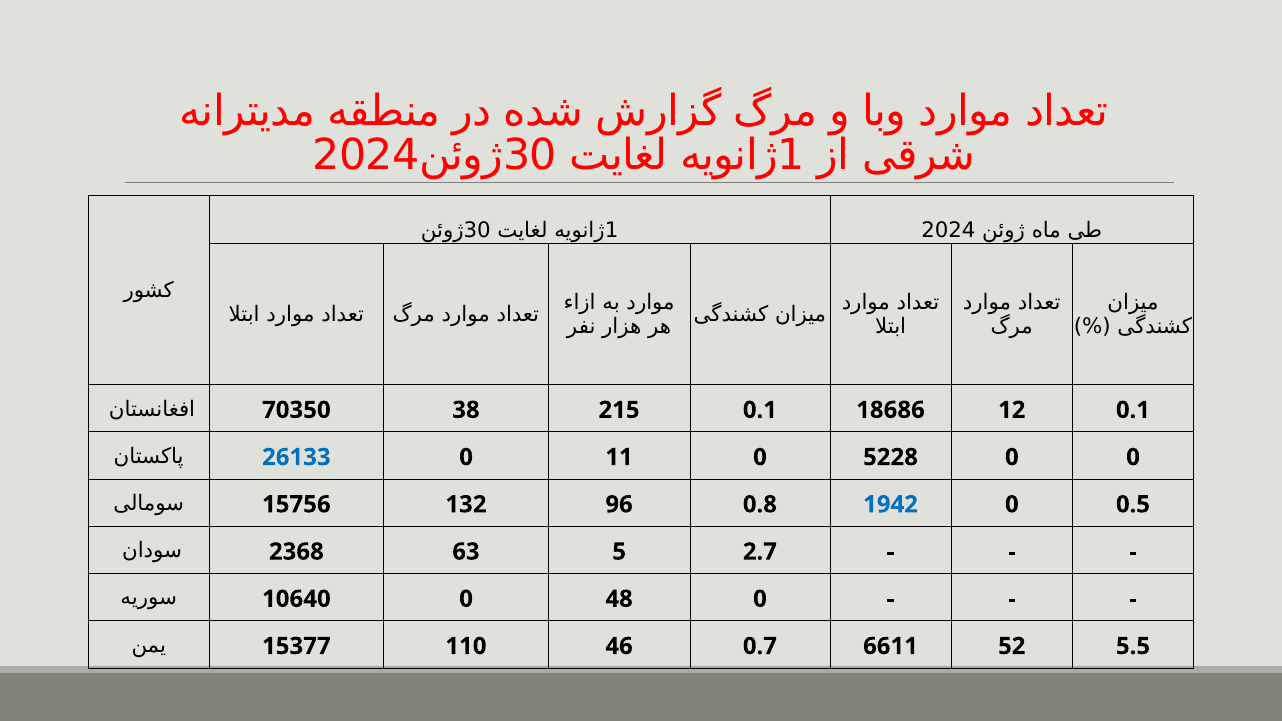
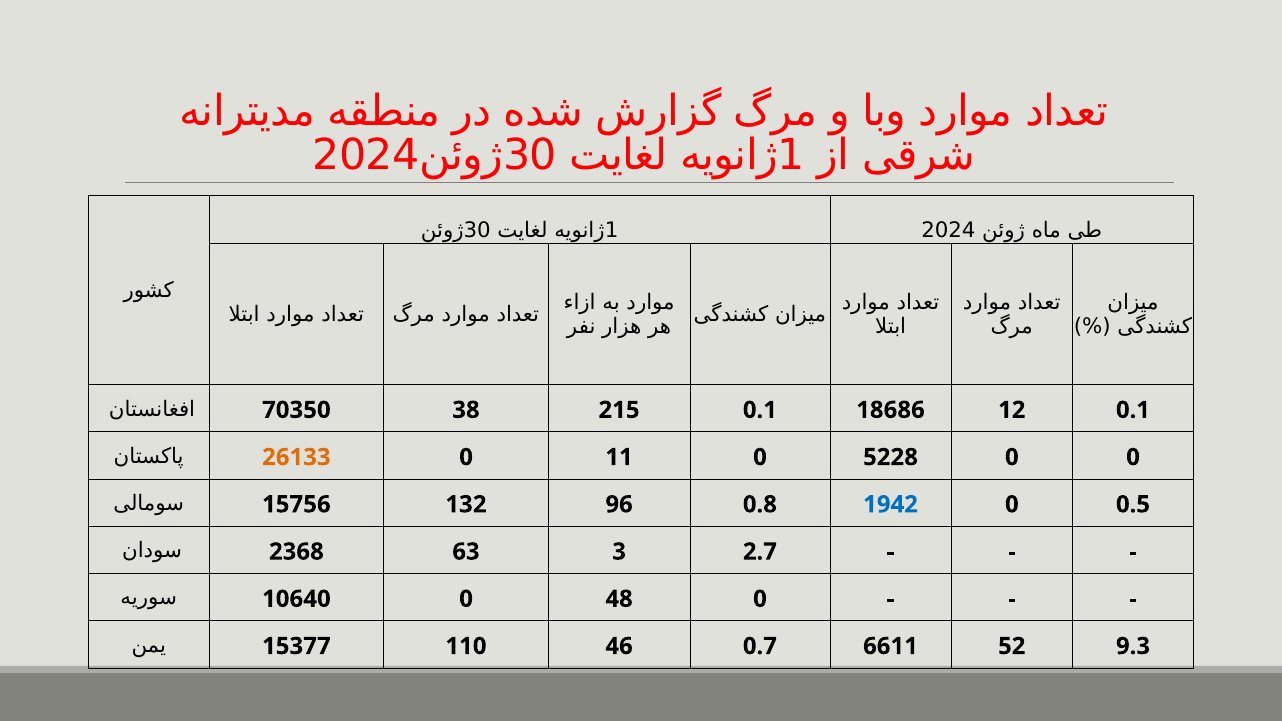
26133 colour: blue -> orange
5: 5 -> 3
5.5: 5.5 -> 9.3
